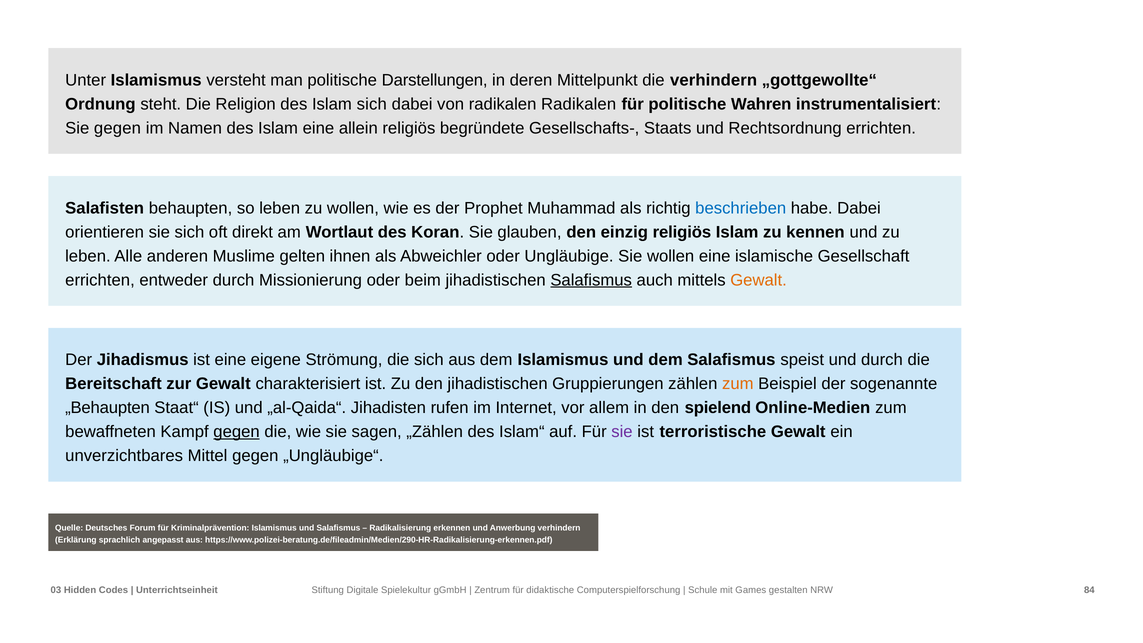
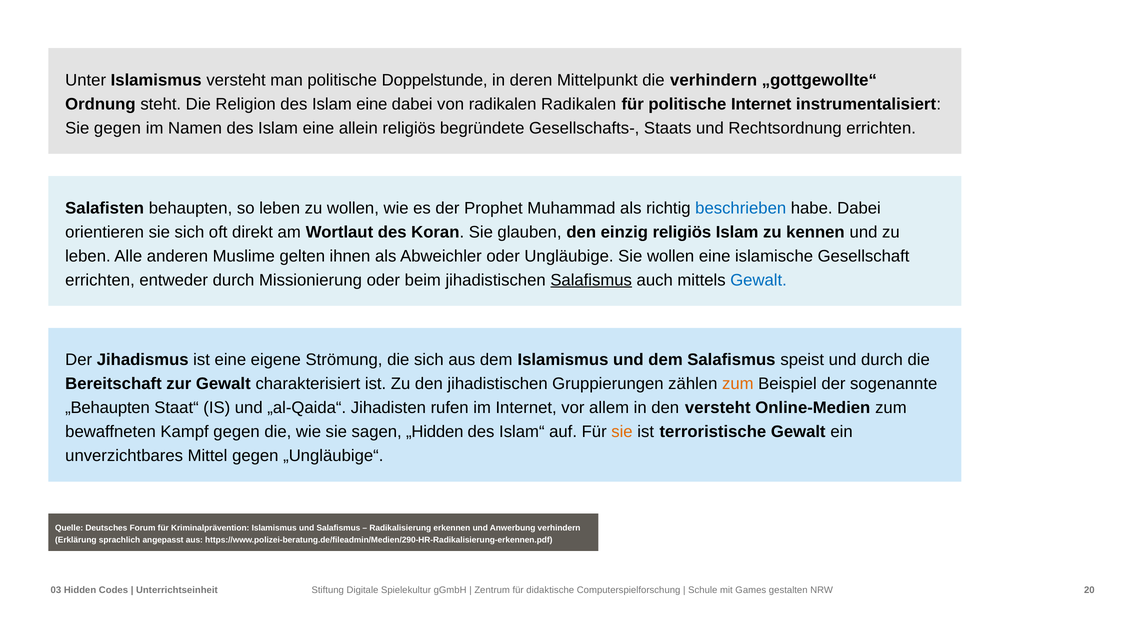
Darstellungen: Darstellungen -> Doppelstunde
Religion des Islam sich: sich -> eine
politische Wahren: Wahren -> Internet
Gewalt at (759, 280) colour: orange -> blue
den spielend: spielend -> versteht
gegen at (237, 432) underline: present -> none
„Zählen: „Zählen -> „Hidden
sie at (622, 432) colour: purple -> orange
84: 84 -> 20
